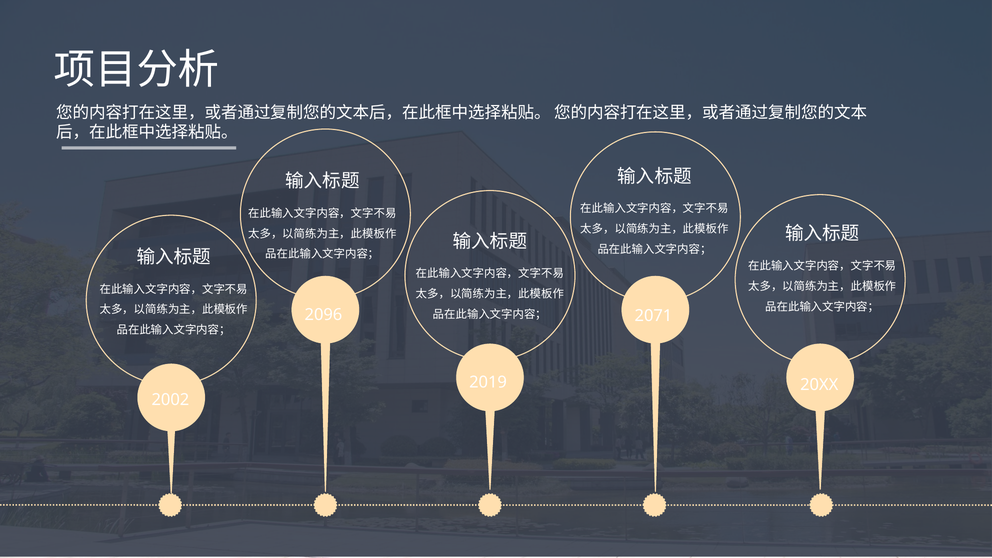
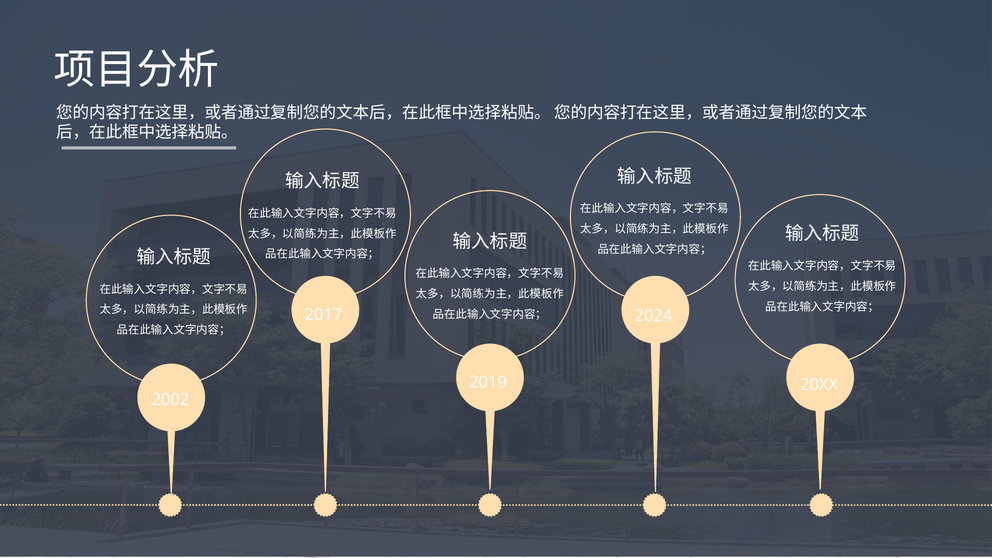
2096: 2096 -> 2017
2071: 2071 -> 2024
